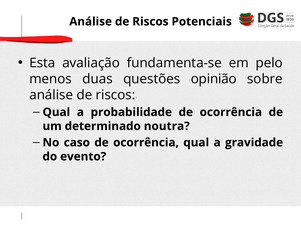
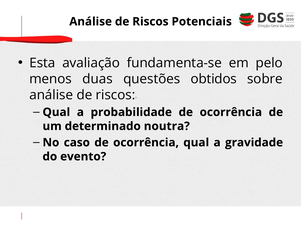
opinião: opinião -> obtidos
